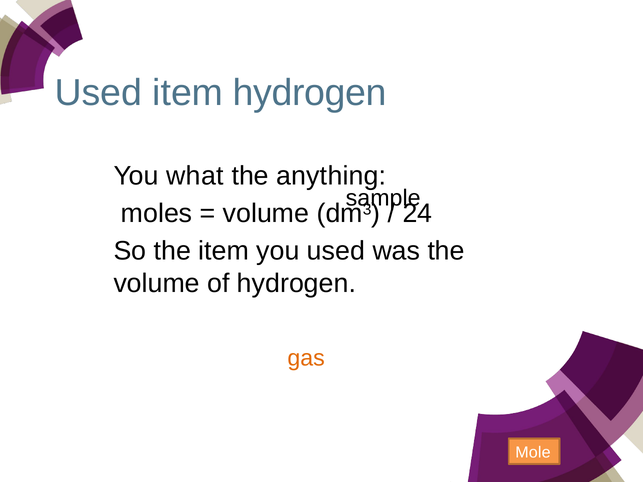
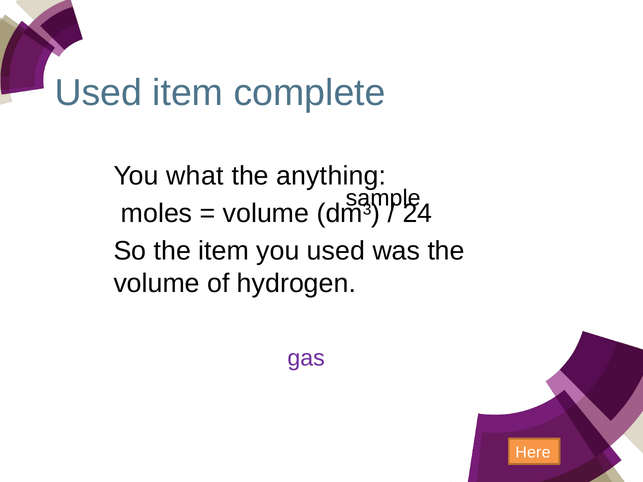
item hydrogen: hydrogen -> complete
gas at (306, 358) colour: orange -> purple
Mole: Mole -> Here
